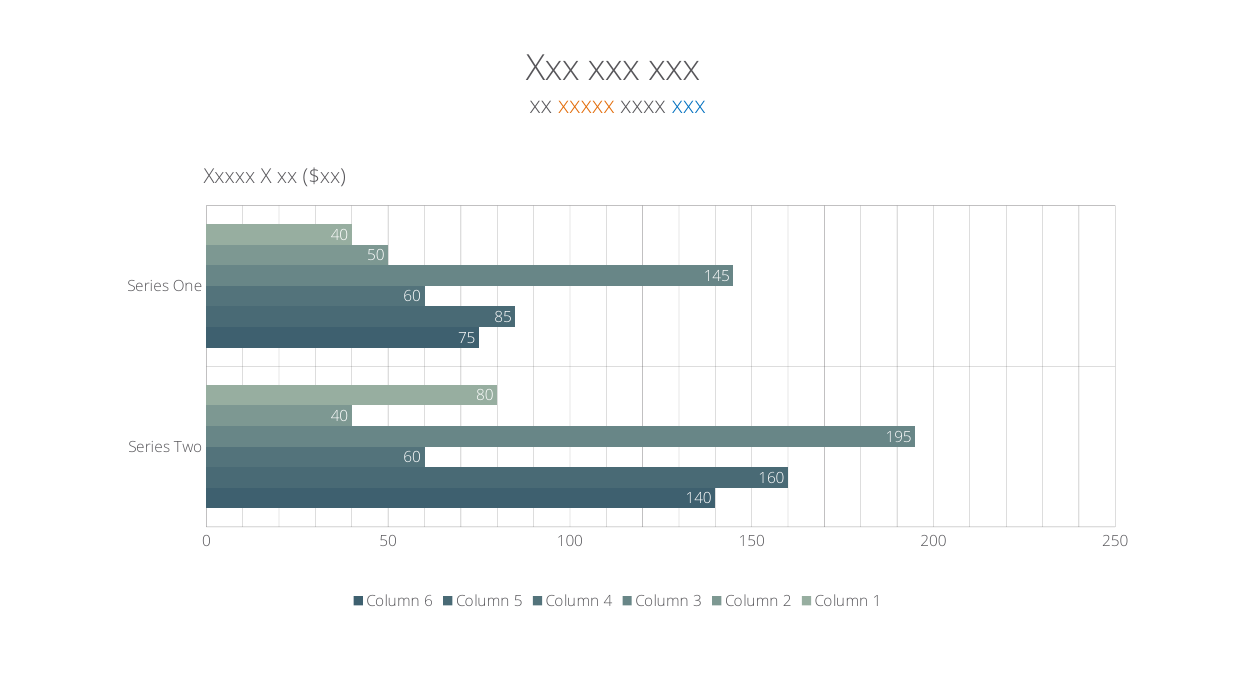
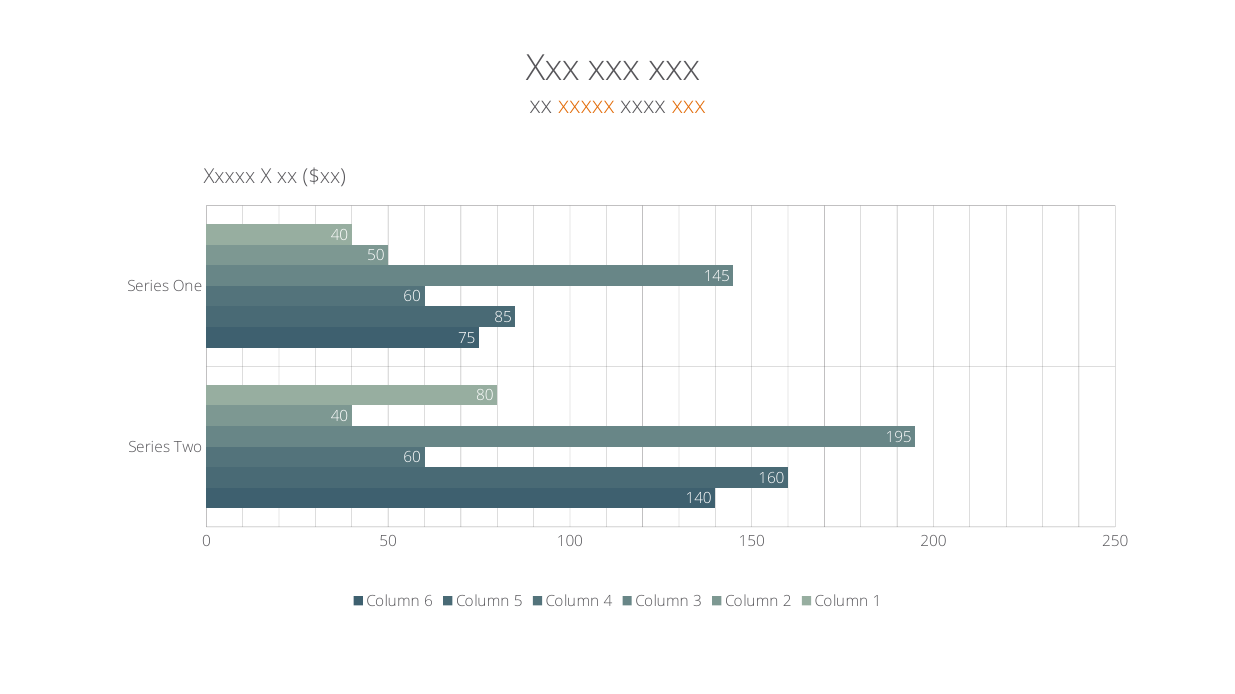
xxx at (689, 106) colour: blue -> orange
